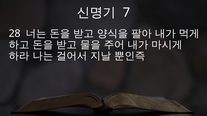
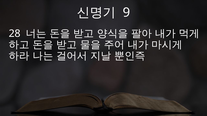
7: 7 -> 9
